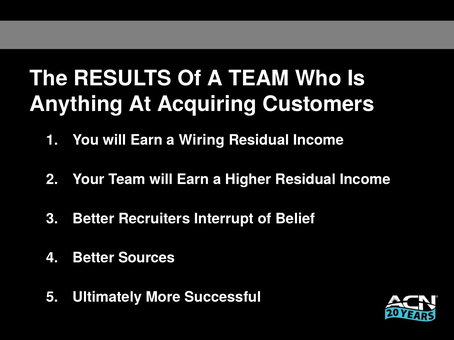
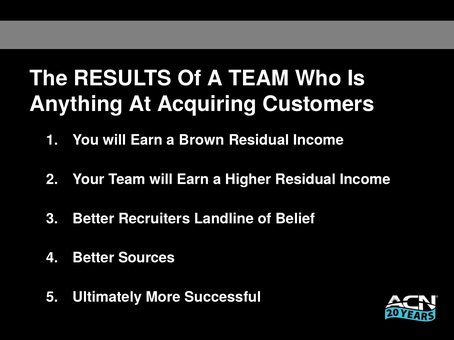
Wiring: Wiring -> Brown
Interrupt: Interrupt -> Landline
